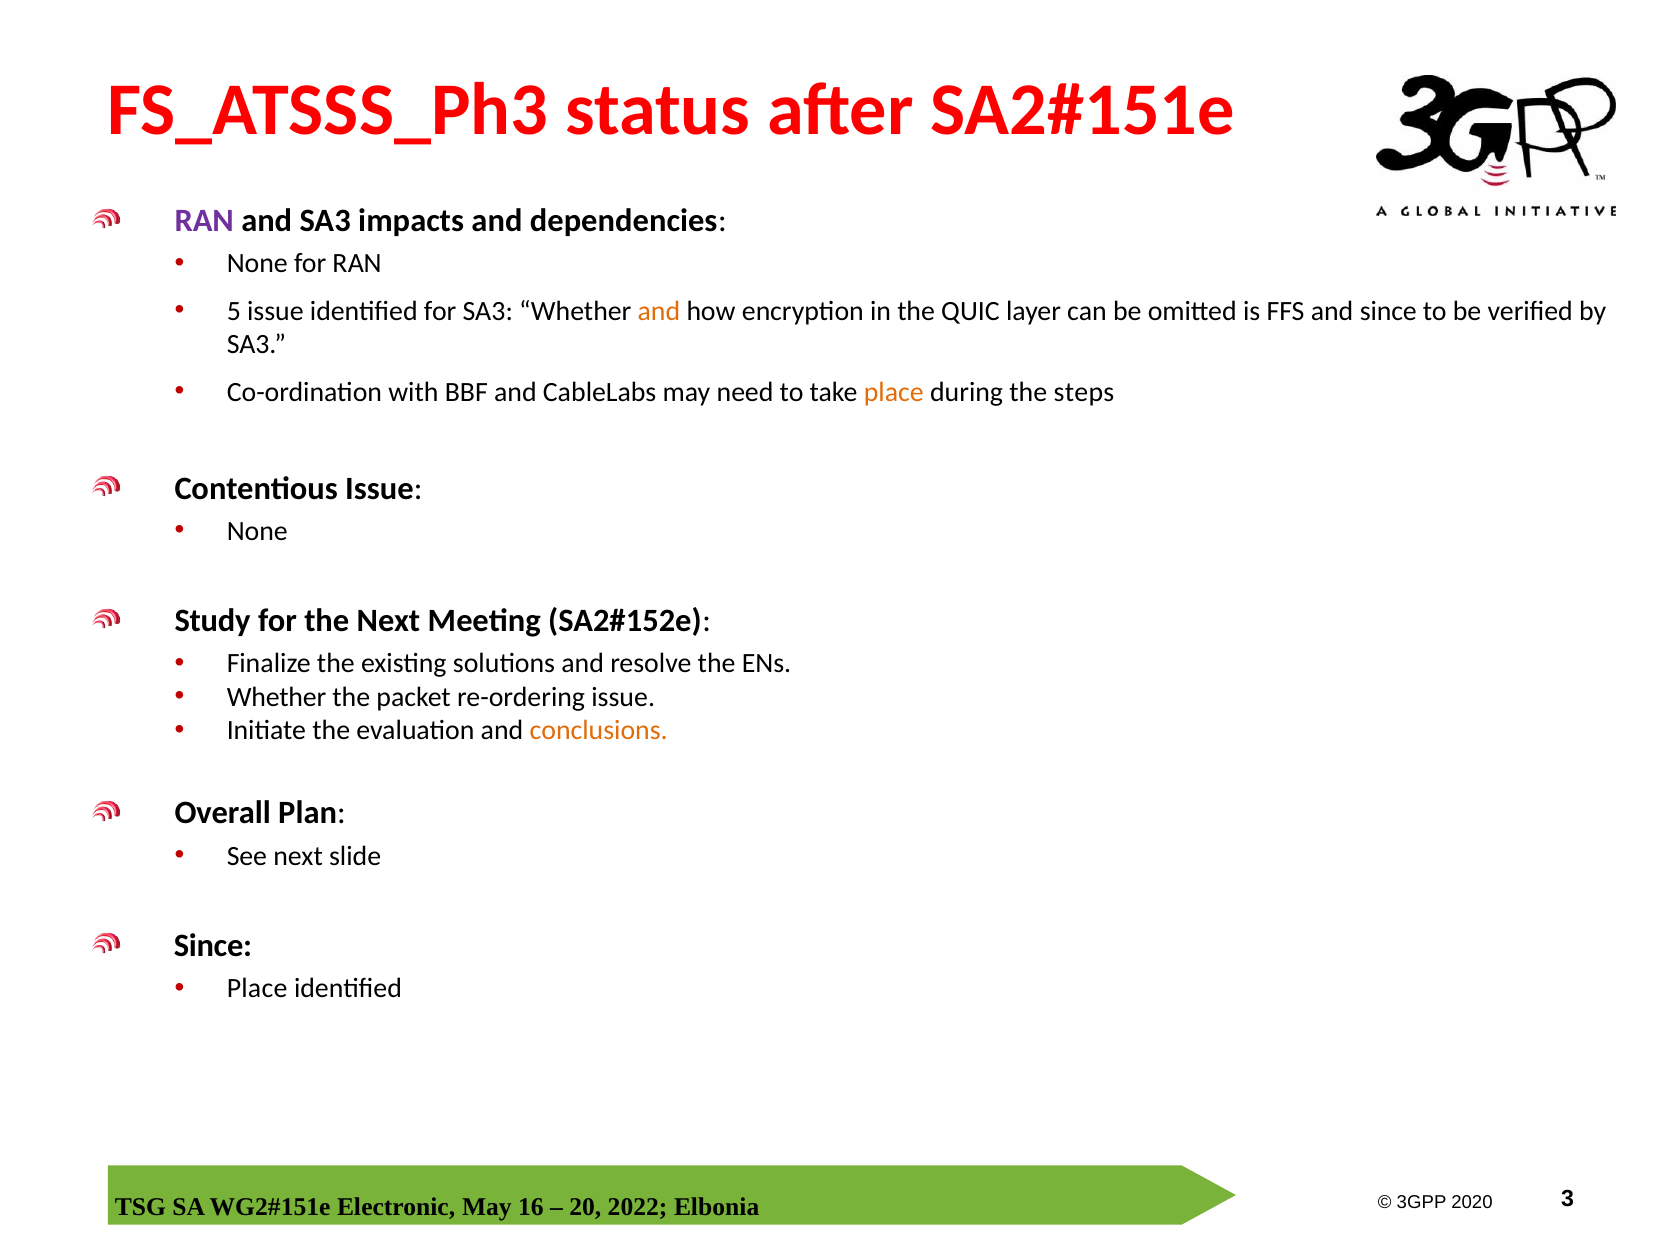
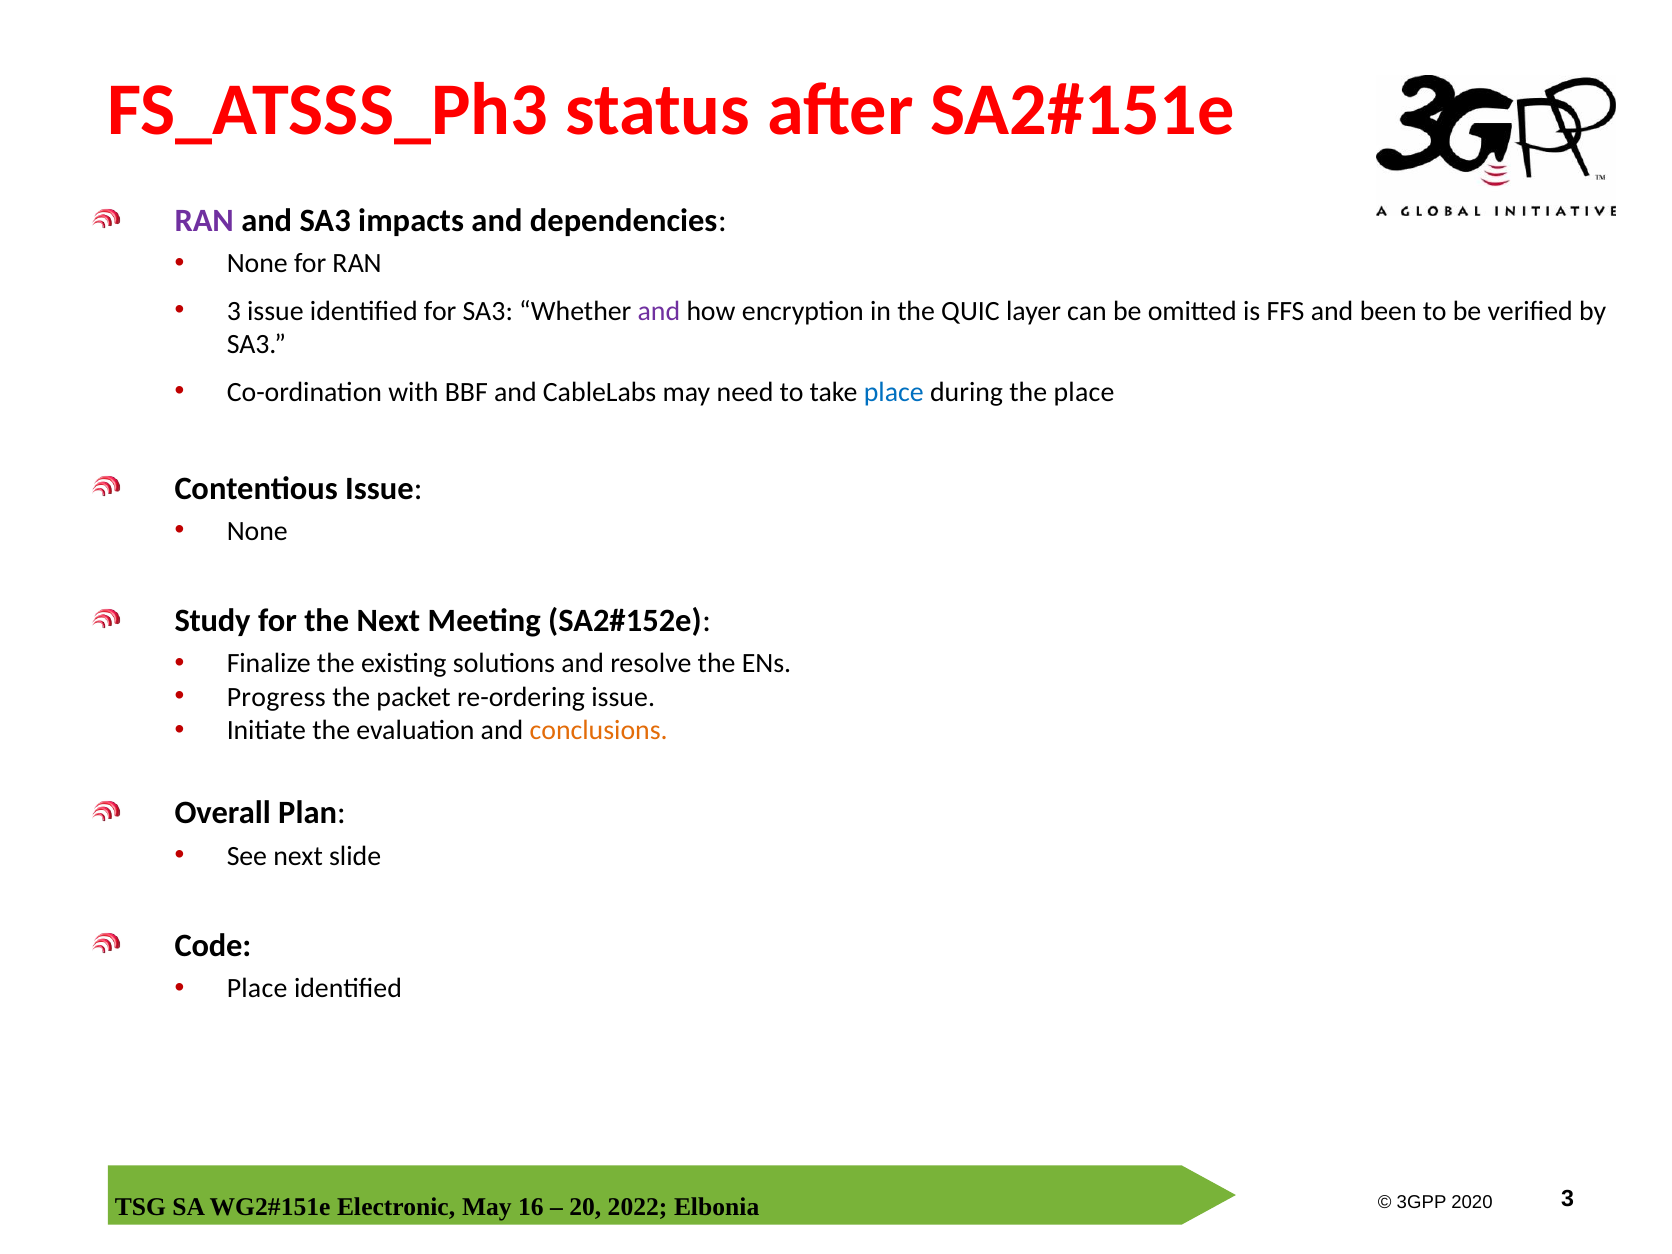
5 at (234, 311): 5 -> 3
and at (659, 311) colour: orange -> purple
and since: since -> been
place at (894, 392) colour: orange -> blue
the steps: steps -> place
Whether at (277, 697): Whether -> Progress
Since at (213, 946): Since -> Code
